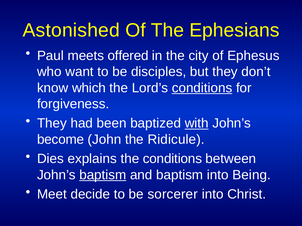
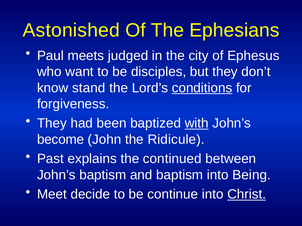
offered: offered -> judged
which: which -> stand
Dies: Dies -> Past
the conditions: conditions -> continued
baptism at (103, 175) underline: present -> none
sorcerer: sorcerer -> continue
Christ underline: none -> present
